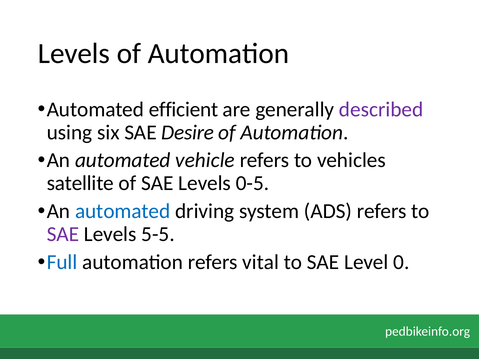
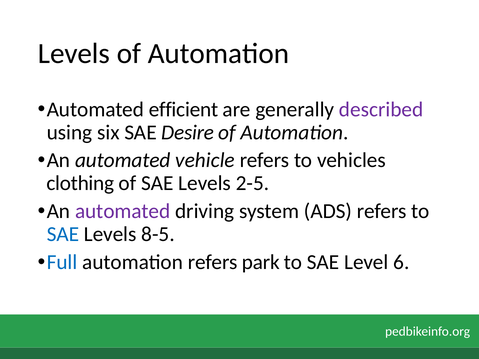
satellite: satellite -> clothing
0-5: 0-5 -> 2-5
automated at (123, 211) colour: blue -> purple
SAE at (63, 234) colour: purple -> blue
5-5: 5-5 -> 8-5
vital: vital -> park
0: 0 -> 6
